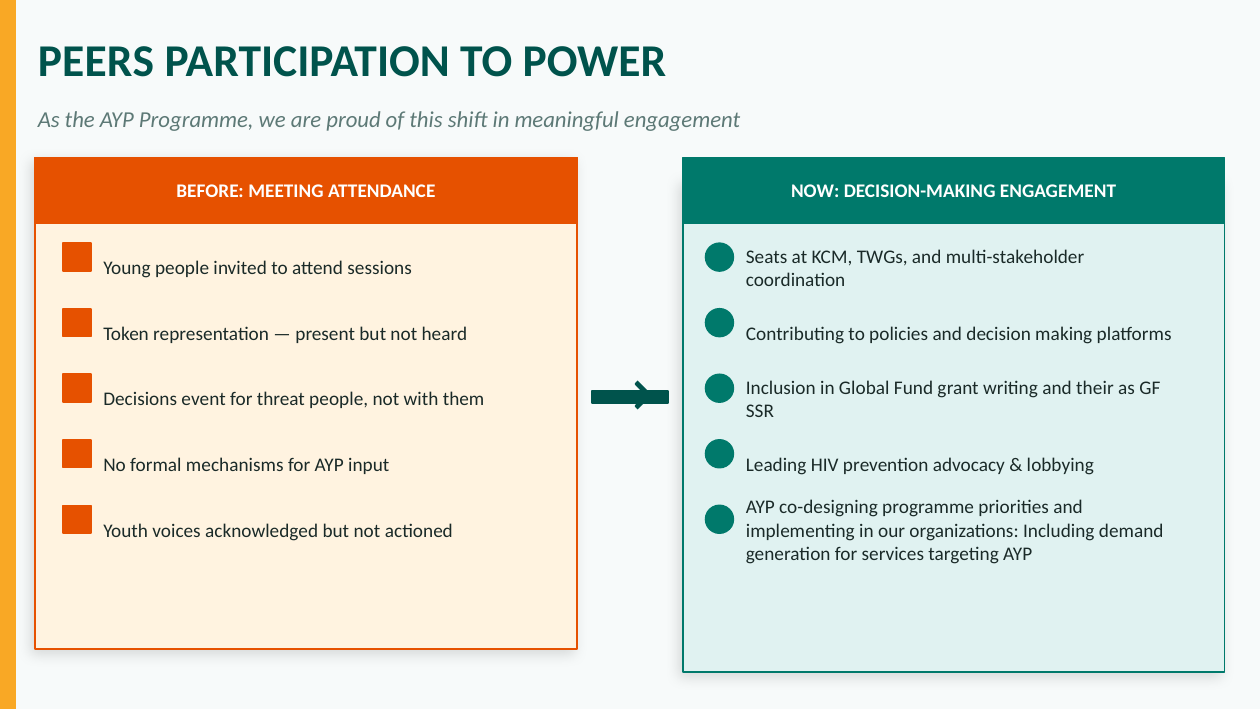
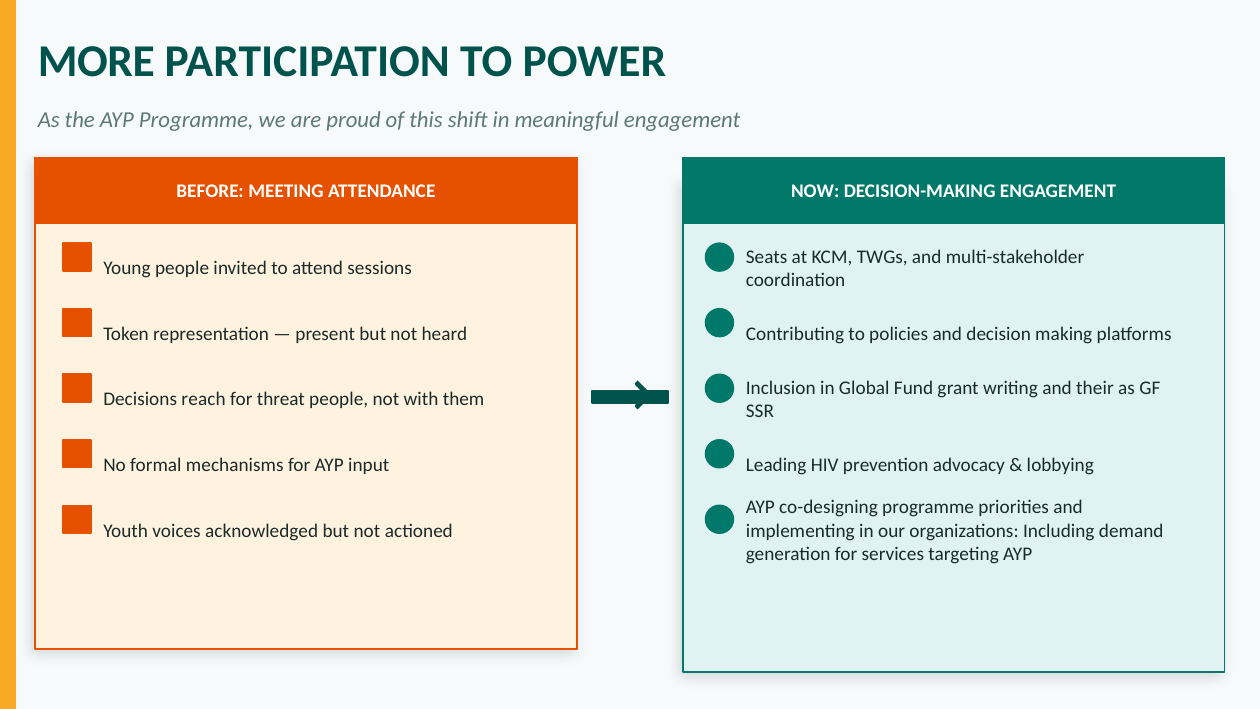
PEERS: PEERS -> MORE
event: event -> reach
